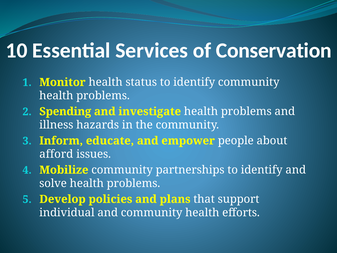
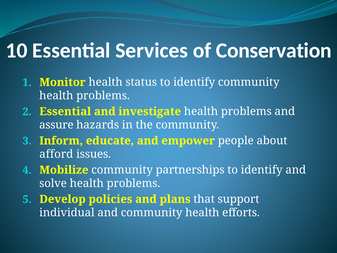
Spending at (65, 111): Spending -> Essential
illness: illness -> assure
